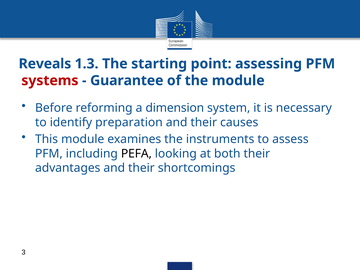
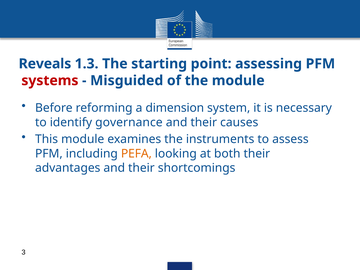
Guarantee: Guarantee -> Misguided
preparation: preparation -> governance
PEFA colour: black -> orange
